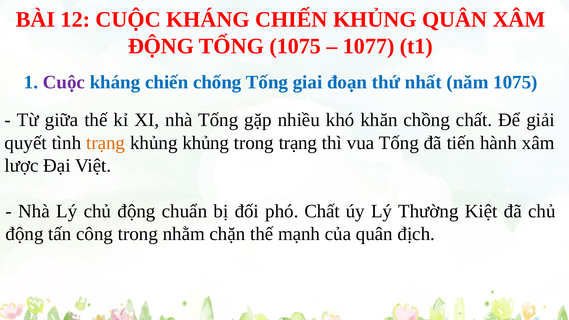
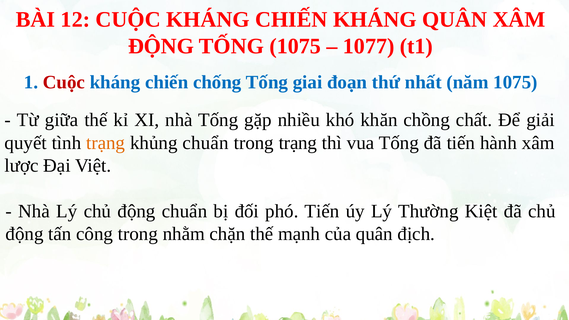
CHIẾN KHỦNG: KHỦNG -> KHÁNG
Cuộc at (64, 82) colour: purple -> red
khủng khủng: khủng -> chuẩn
phó Chất: Chất -> Tiến
